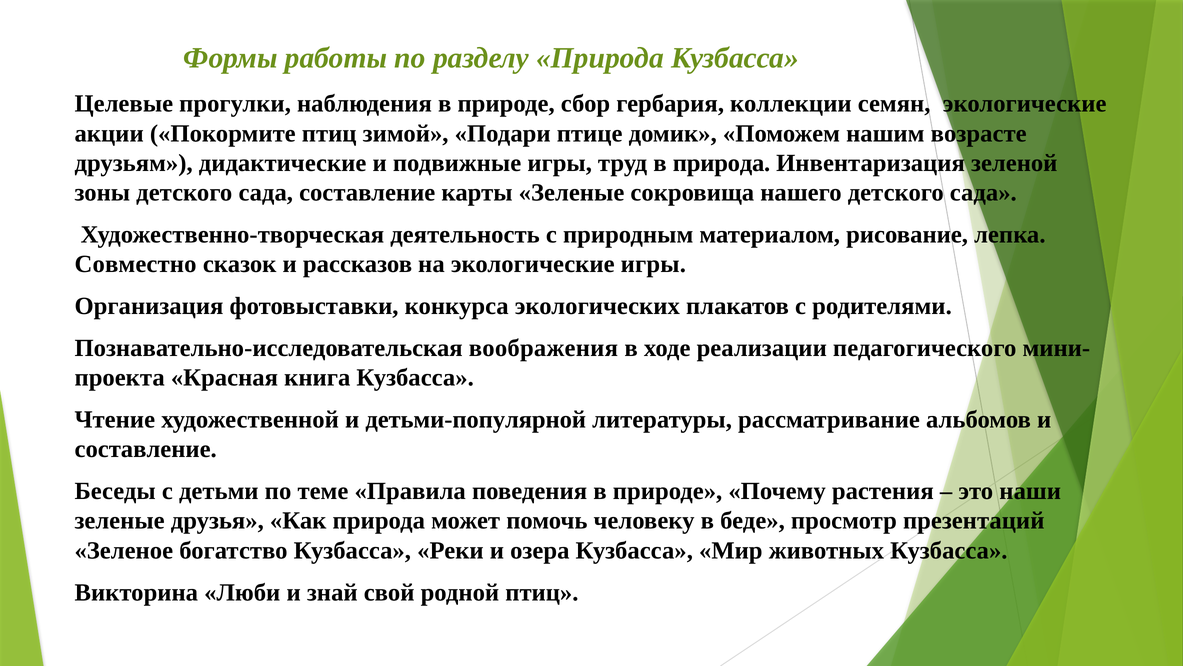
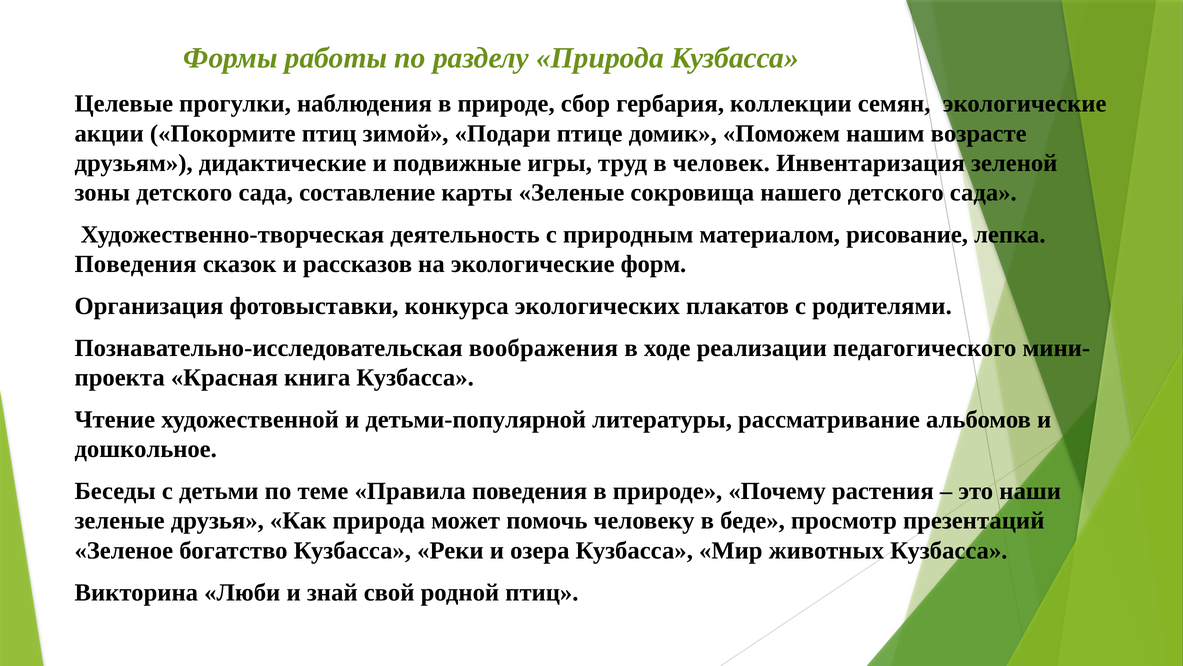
в природа: природа -> человек
Совместно at (136, 264): Совместно -> Поведения
экологические игры: игры -> форм
составление at (146, 449): составление -> дошкольное
